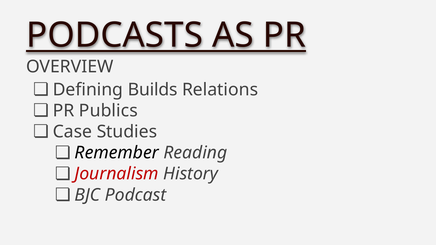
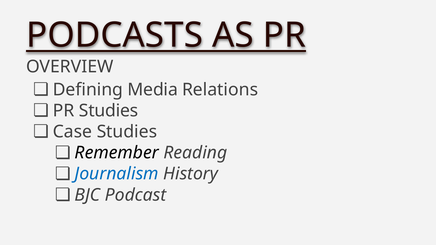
Builds: Builds -> Media
PR Publics: Publics -> Studies
Journalism colour: red -> blue
